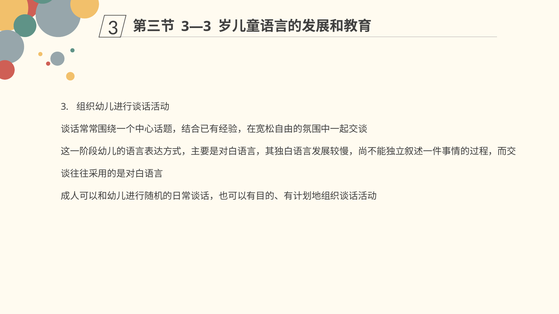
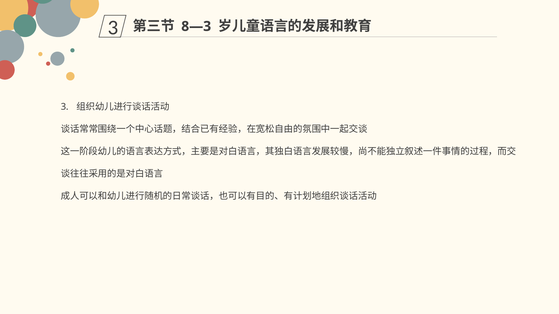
3—3: 3—3 -> 8—3
